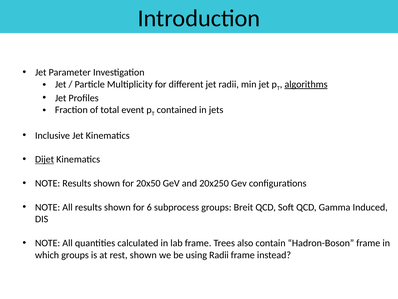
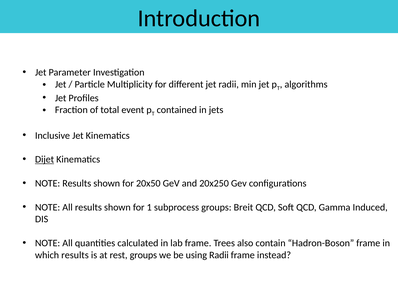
algorithms underline: present -> none
6: 6 -> 1
which groups: groups -> results
rest shown: shown -> groups
